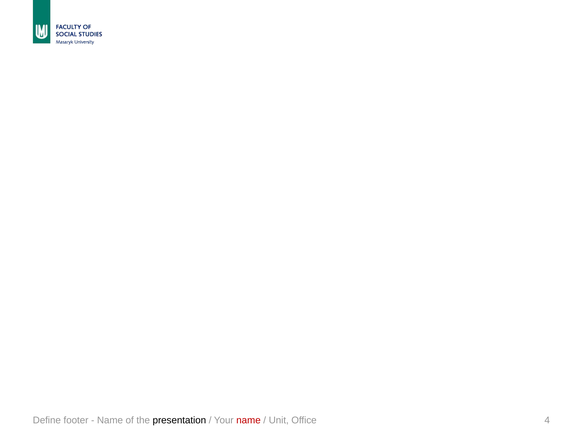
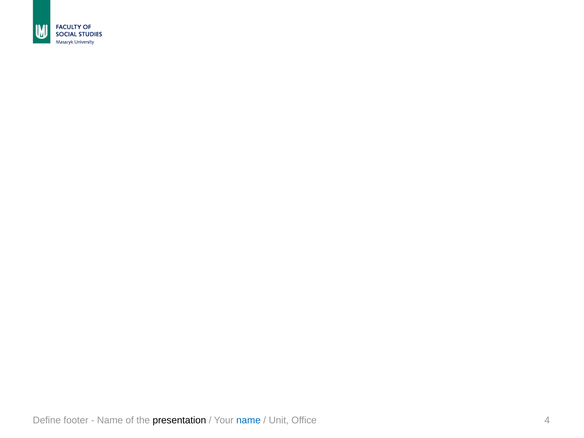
name at (248, 420) colour: red -> blue
